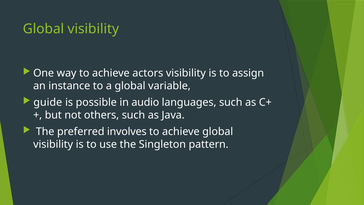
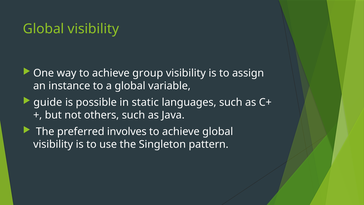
actors: actors -> group
audio: audio -> static
